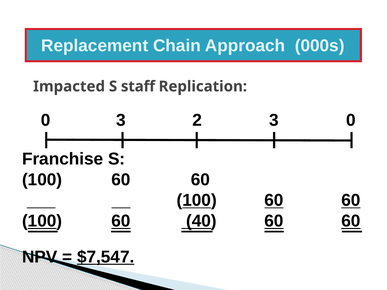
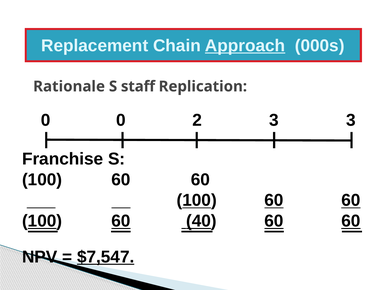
Approach underline: none -> present
Impacted: Impacted -> Rationale
0 3: 3 -> 0
3 0: 0 -> 3
